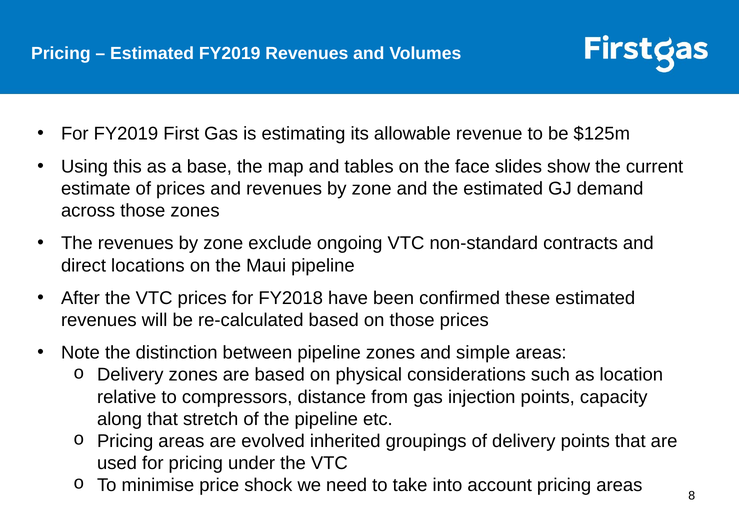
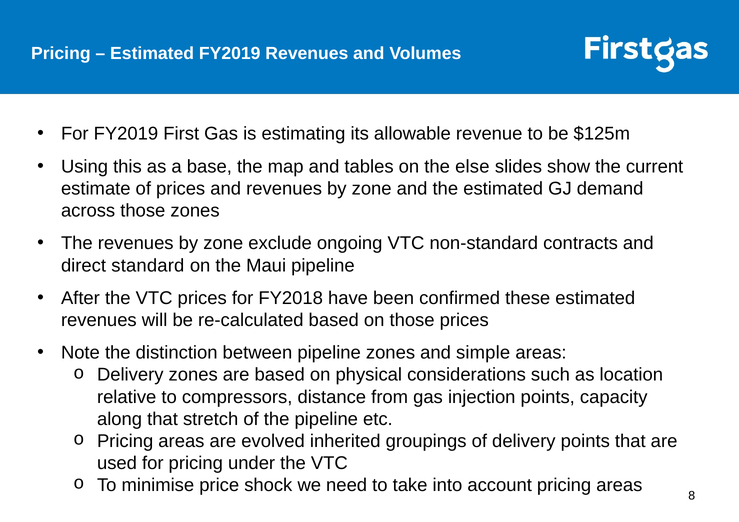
face: face -> else
locations: locations -> standard
